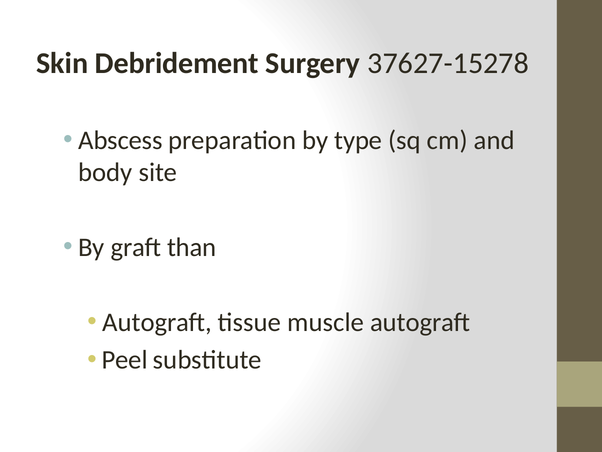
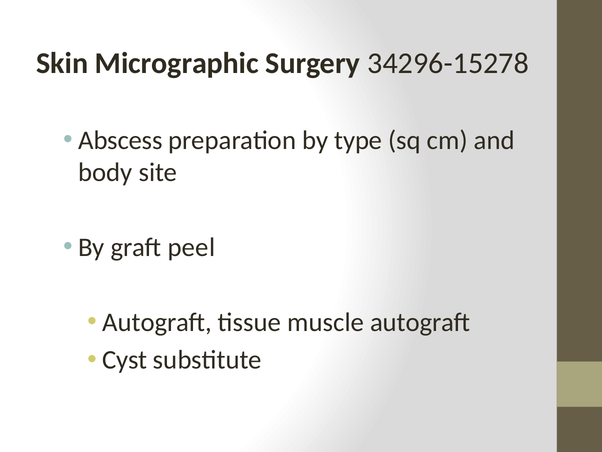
Debridement: Debridement -> Micrographic
37627-15278: 37627-15278 -> 34296-15278
than: than -> peel
Peel: Peel -> Cyst
